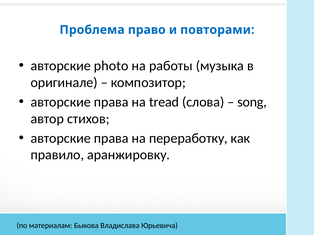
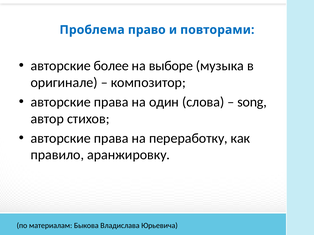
photo: photo -> более
работы: работы -> выборе
tread: tread -> один
